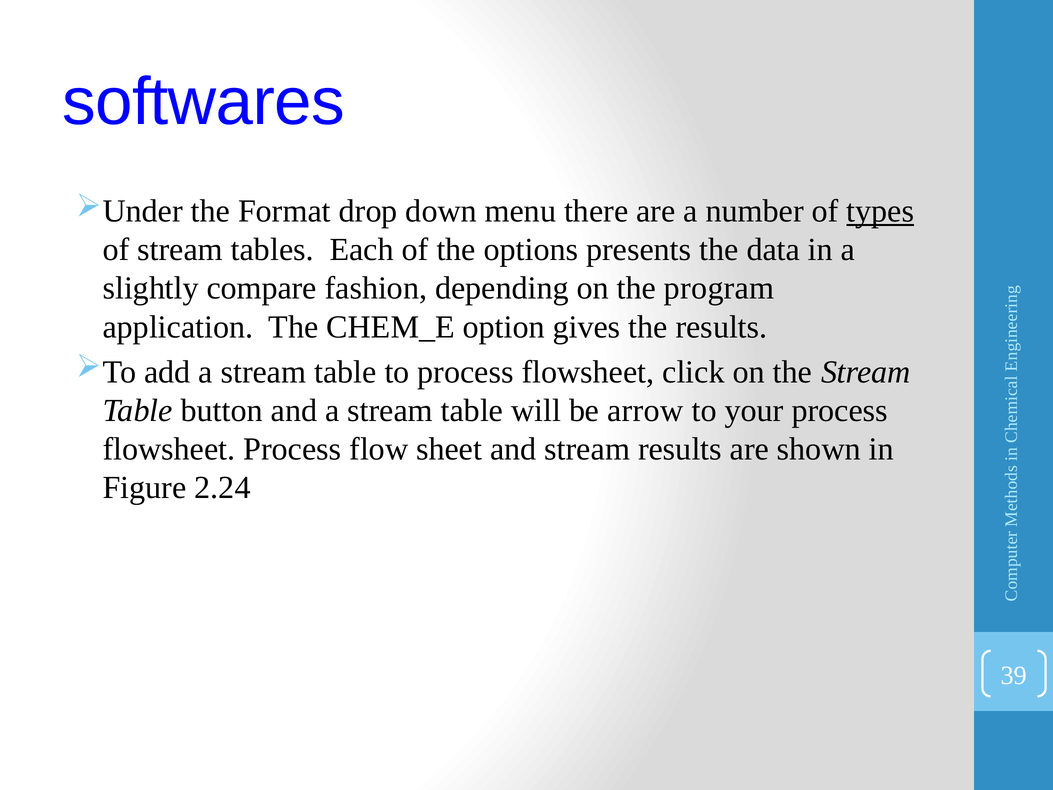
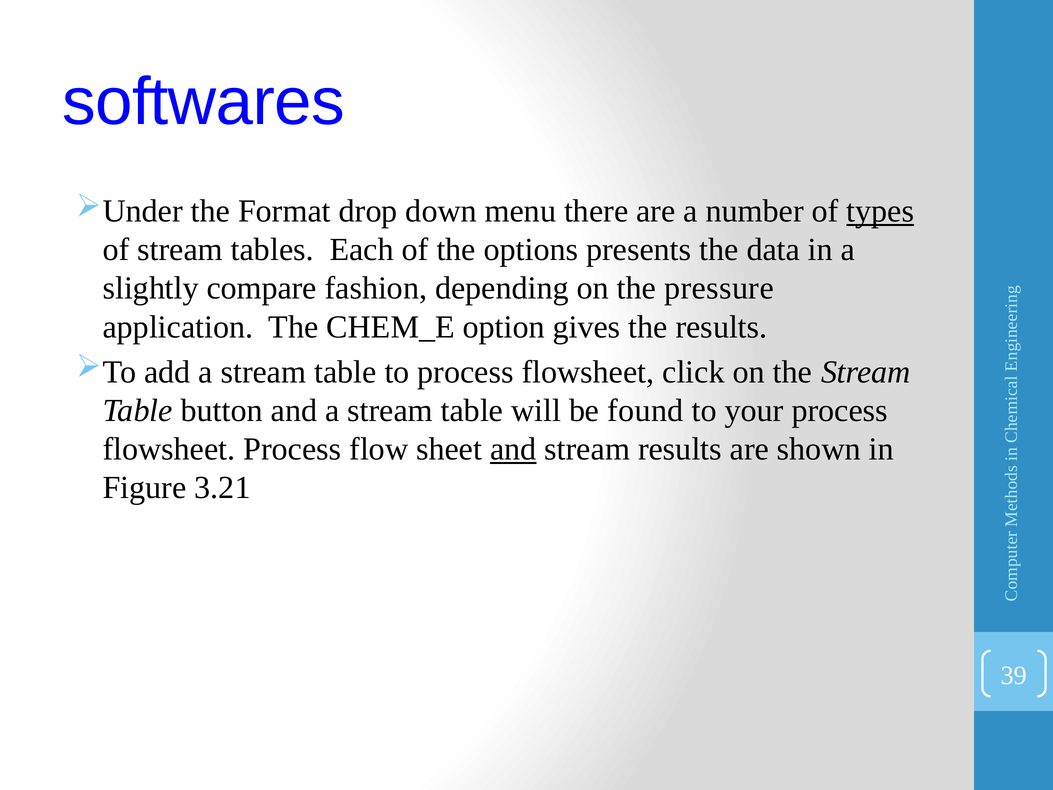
program: program -> pressure
arrow: arrow -> found
and at (513, 449) underline: none -> present
2.24: 2.24 -> 3.21
